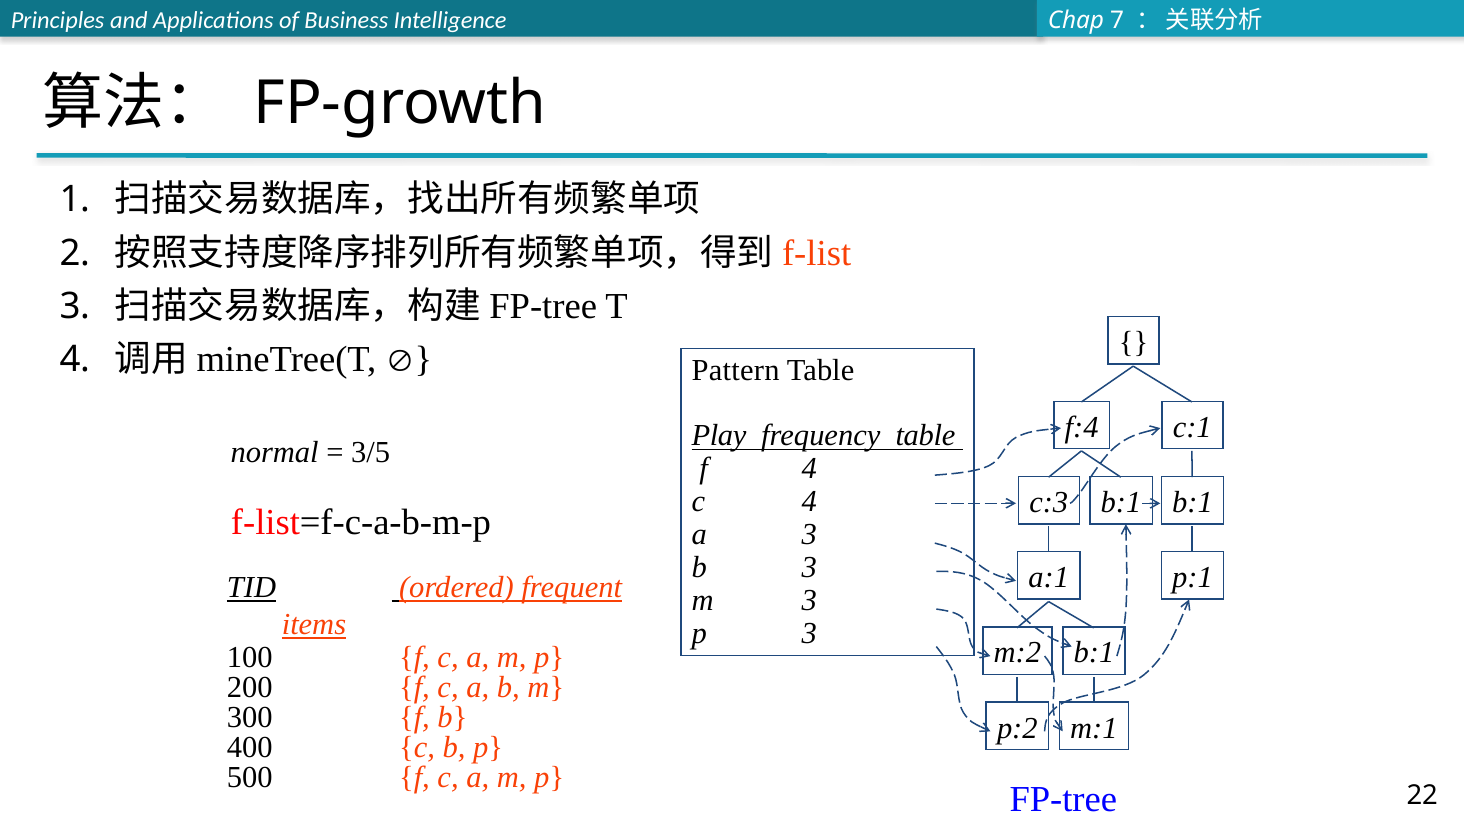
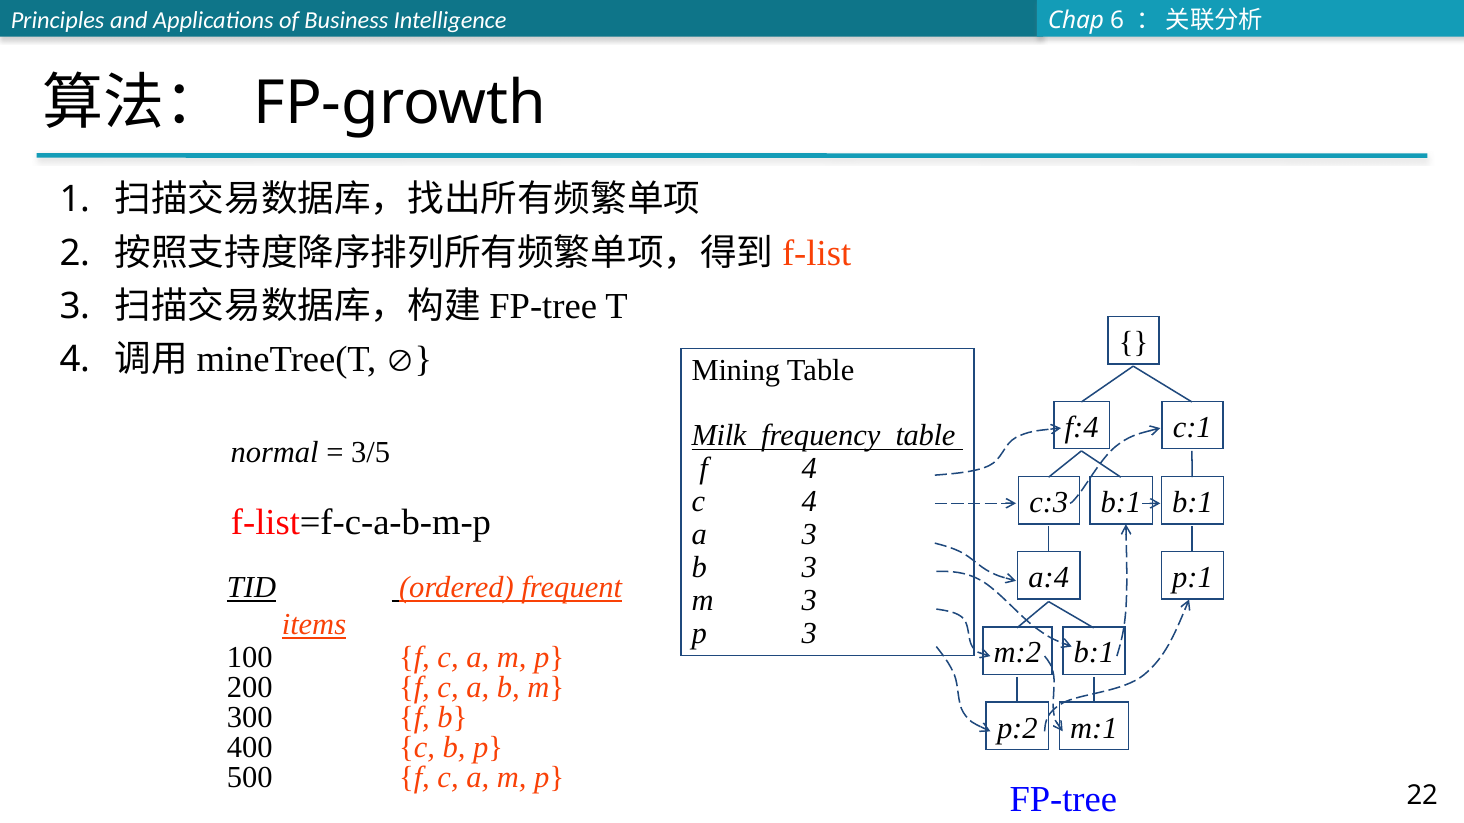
7: 7 -> 6
Pattern: Pattern -> Mining
Play: Play -> Milk
a:1: a:1 -> a:4
